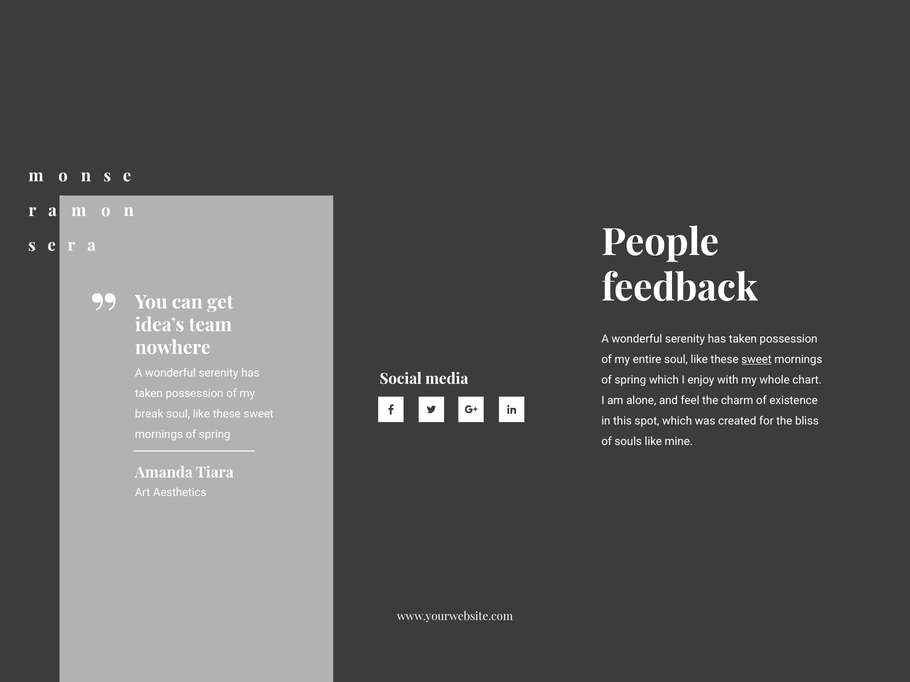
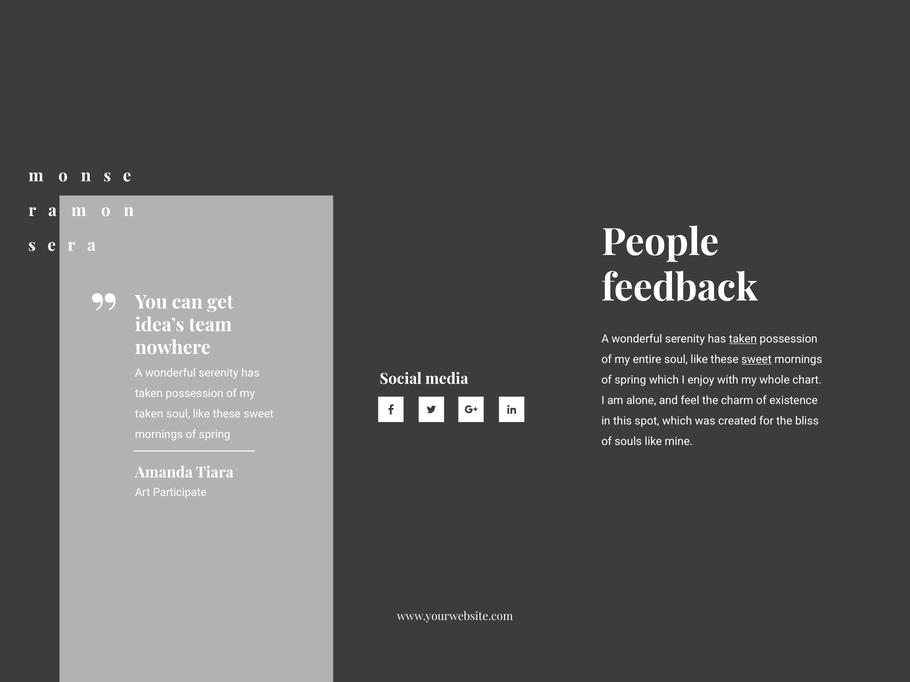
taken at (743, 339) underline: none -> present
break at (149, 414): break -> taken
Aesthetics: Aesthetics -> Participate
